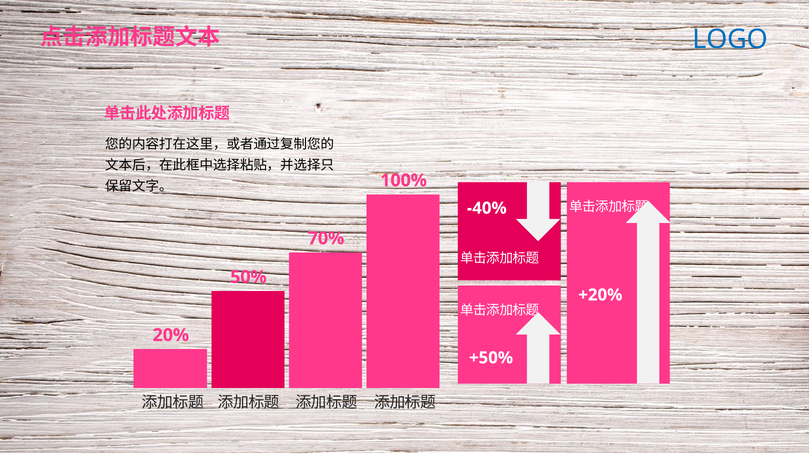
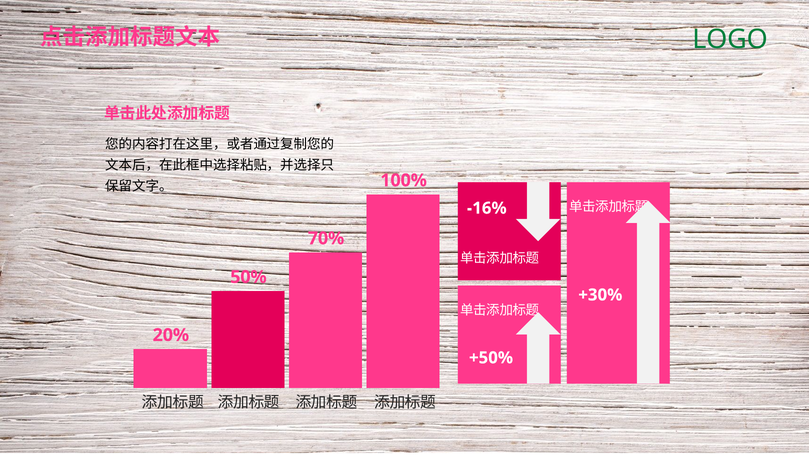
LOGO colour: blue -> green
-40%: -40% -> -16%
+20%: +20% -> +30%
